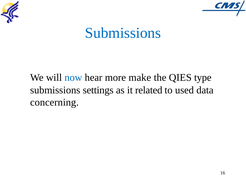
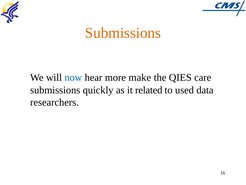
Submissions at (123, 33) colour: blue -> orange
type: type -> care
settings: settings -> quickly
concerning: concerning -> researchers
